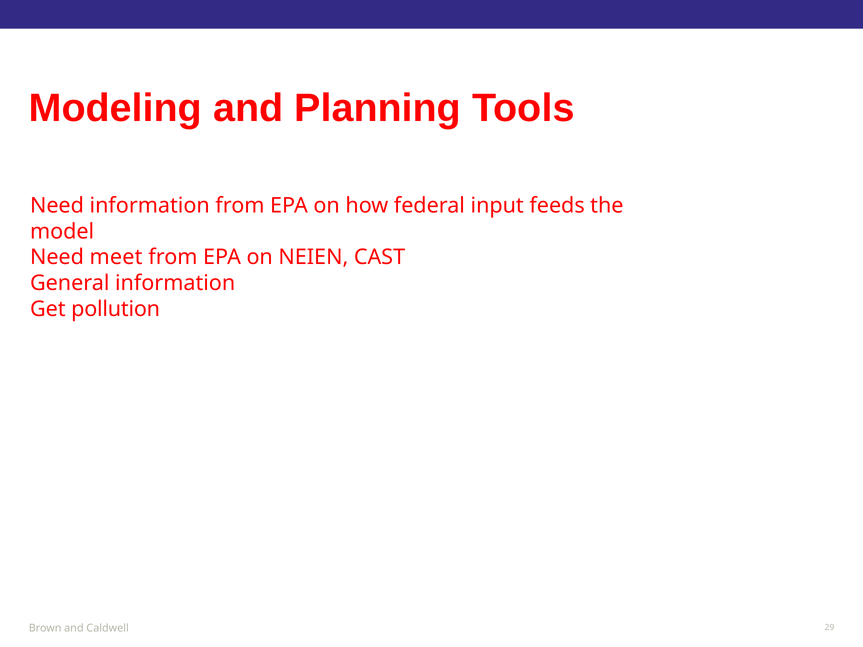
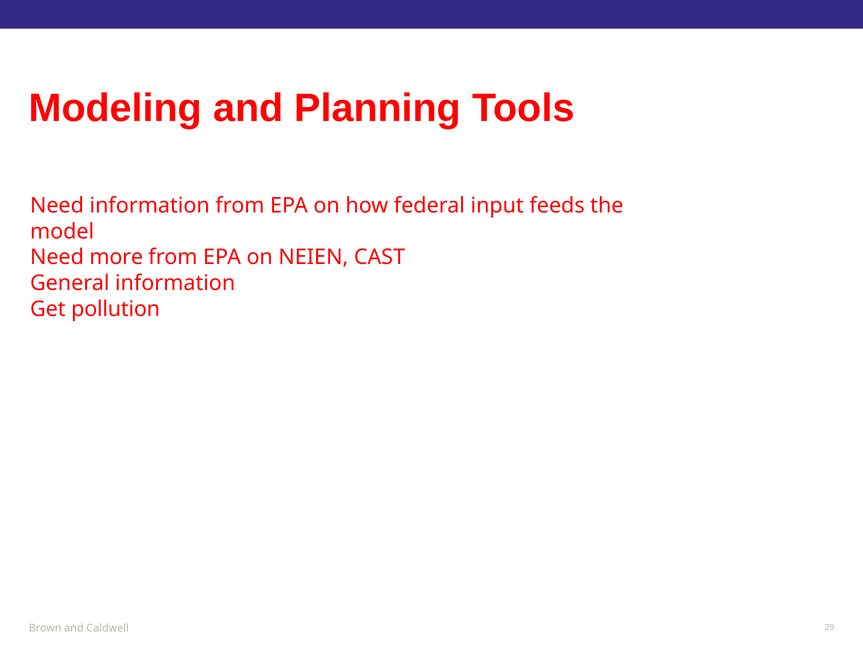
meet: meet -> more
